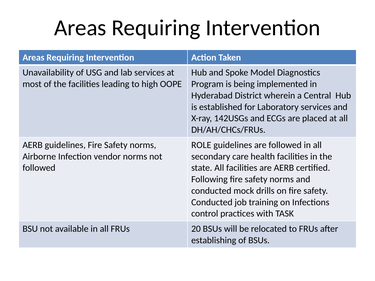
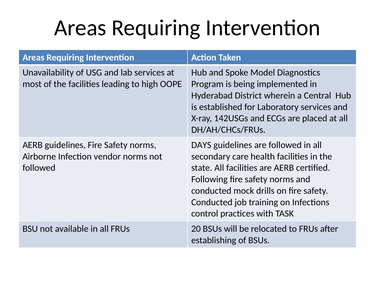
ROLE: ROLE -> DAYS
